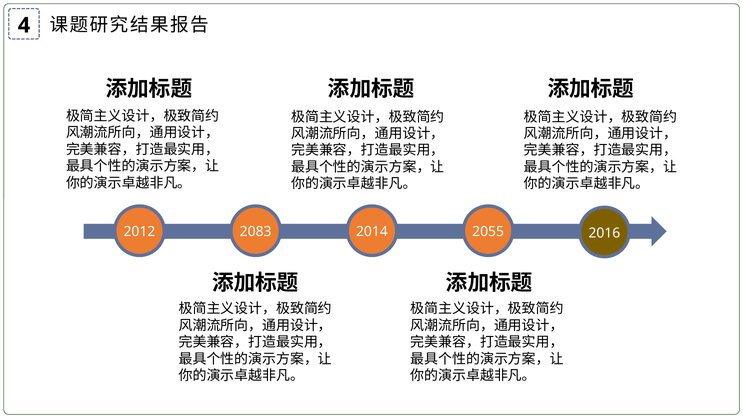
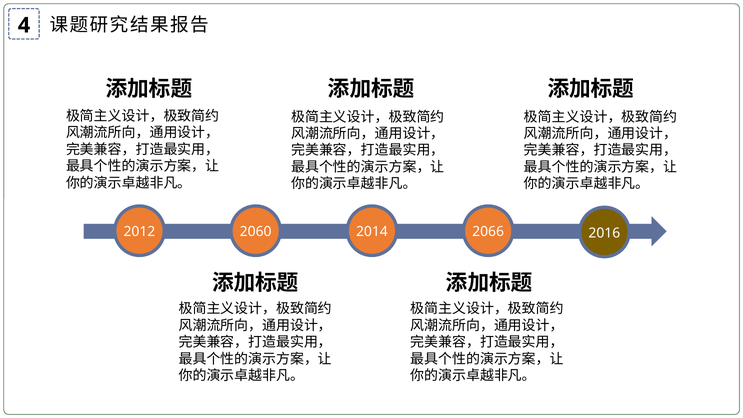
2083: 2083 -> 2060
2055: 2055 -> 2066
